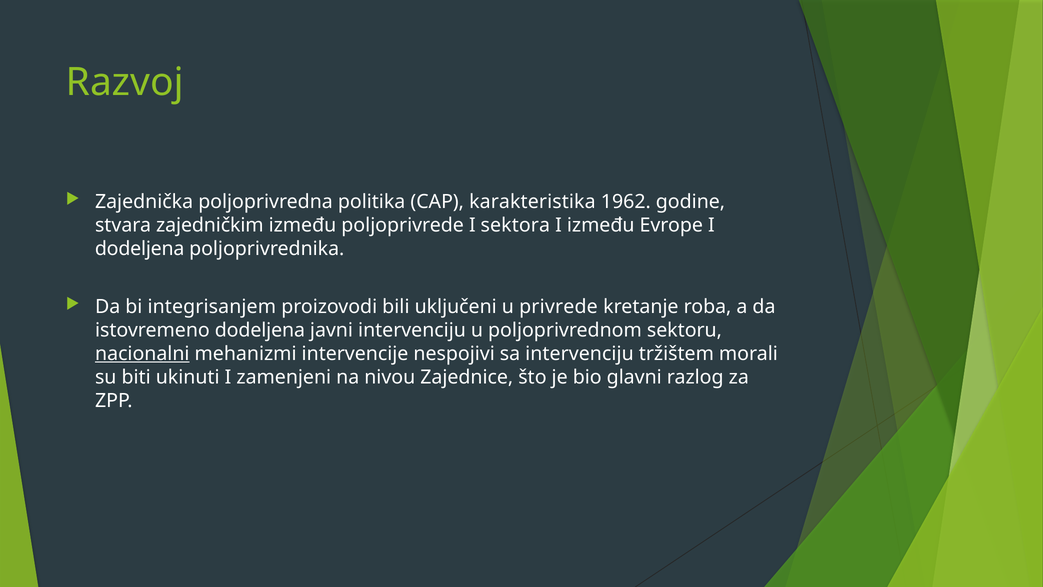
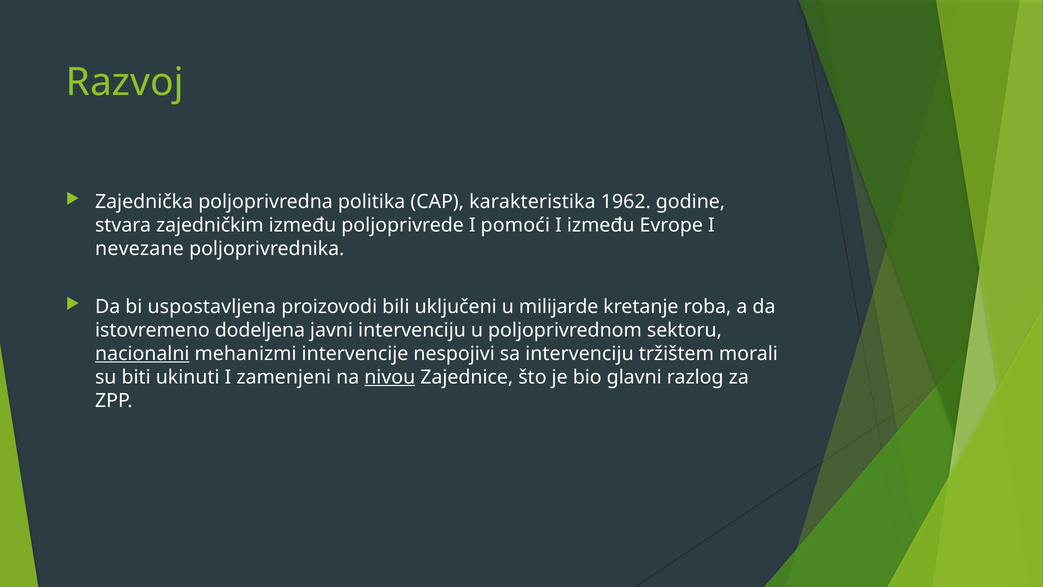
sektora: sektora -> pomoći
dodeljena at (140, 249): dodeljena -> nevezane
integrisanjem: integrisanjem -> uspostavljena
privrede: privrede -> milijarde
nivou underline: none -> present
